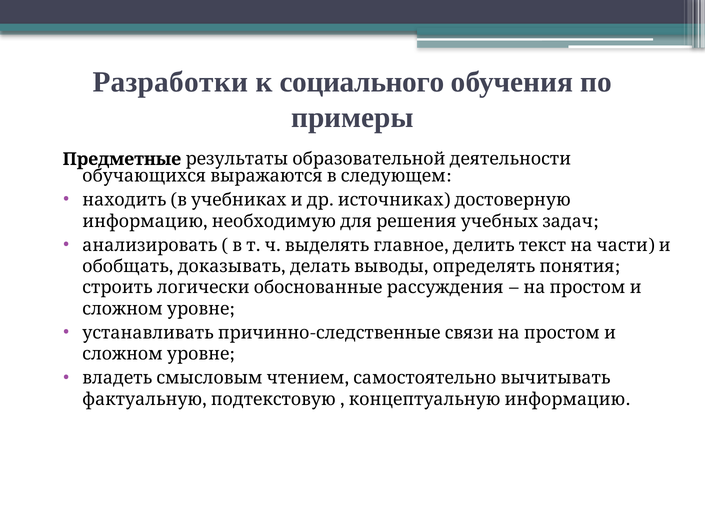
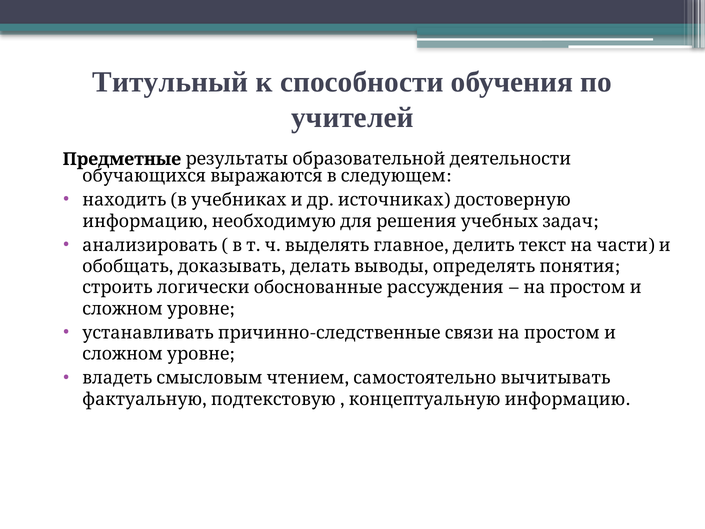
Разработки: Разработки -> Титульный
социального: социального -> способности
примеры: примеры -> учителей
